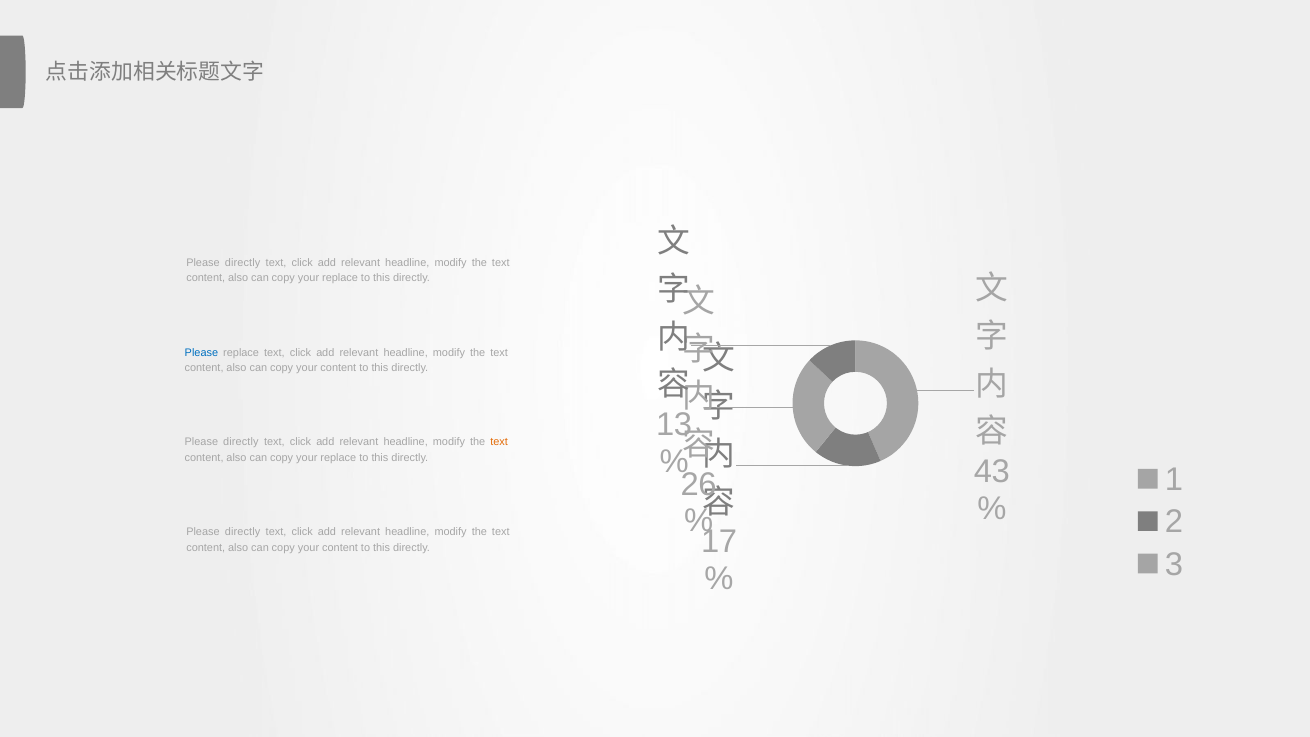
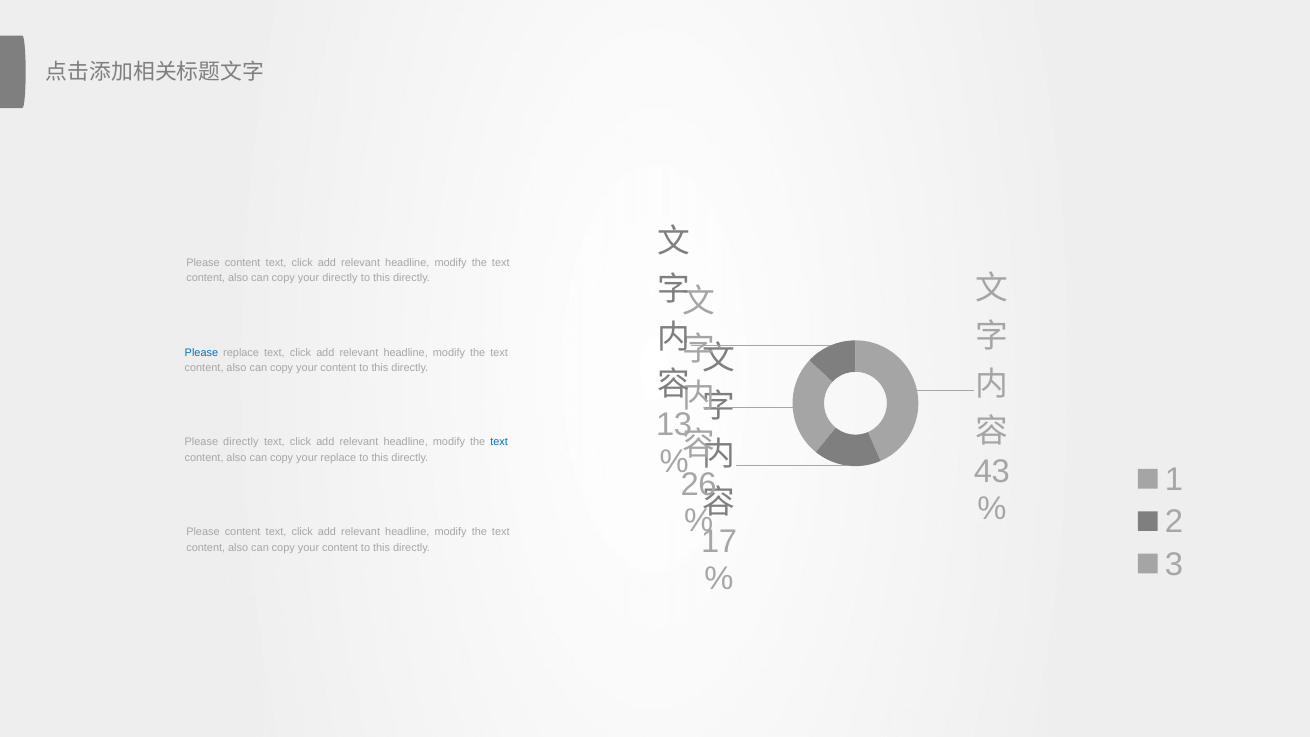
directly at (243, 263): directly -> content
replace at (340, 278): replace -> directly
text at (499, 442) colour: orange -> blue
directly at (243, 532): directly -> content
